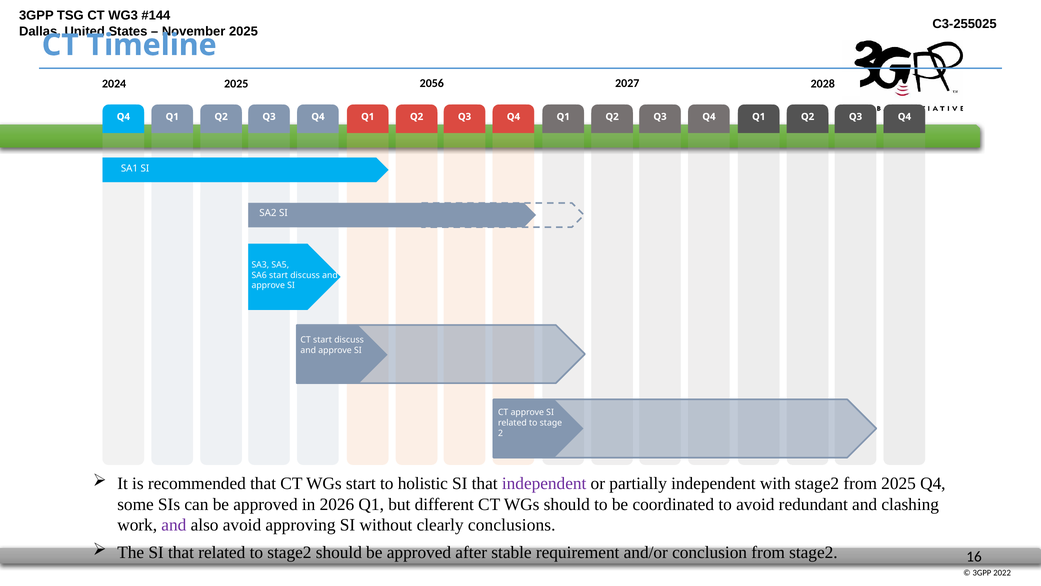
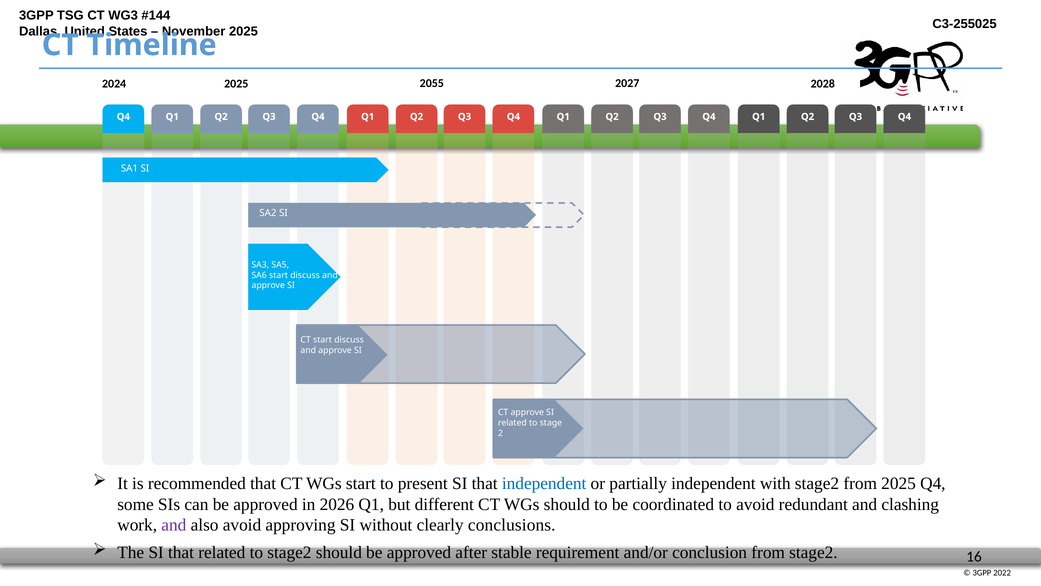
2056: 2056 -> 2055
holistic: holistic -> present
independent at (544, 483) colour: purple -> blue
